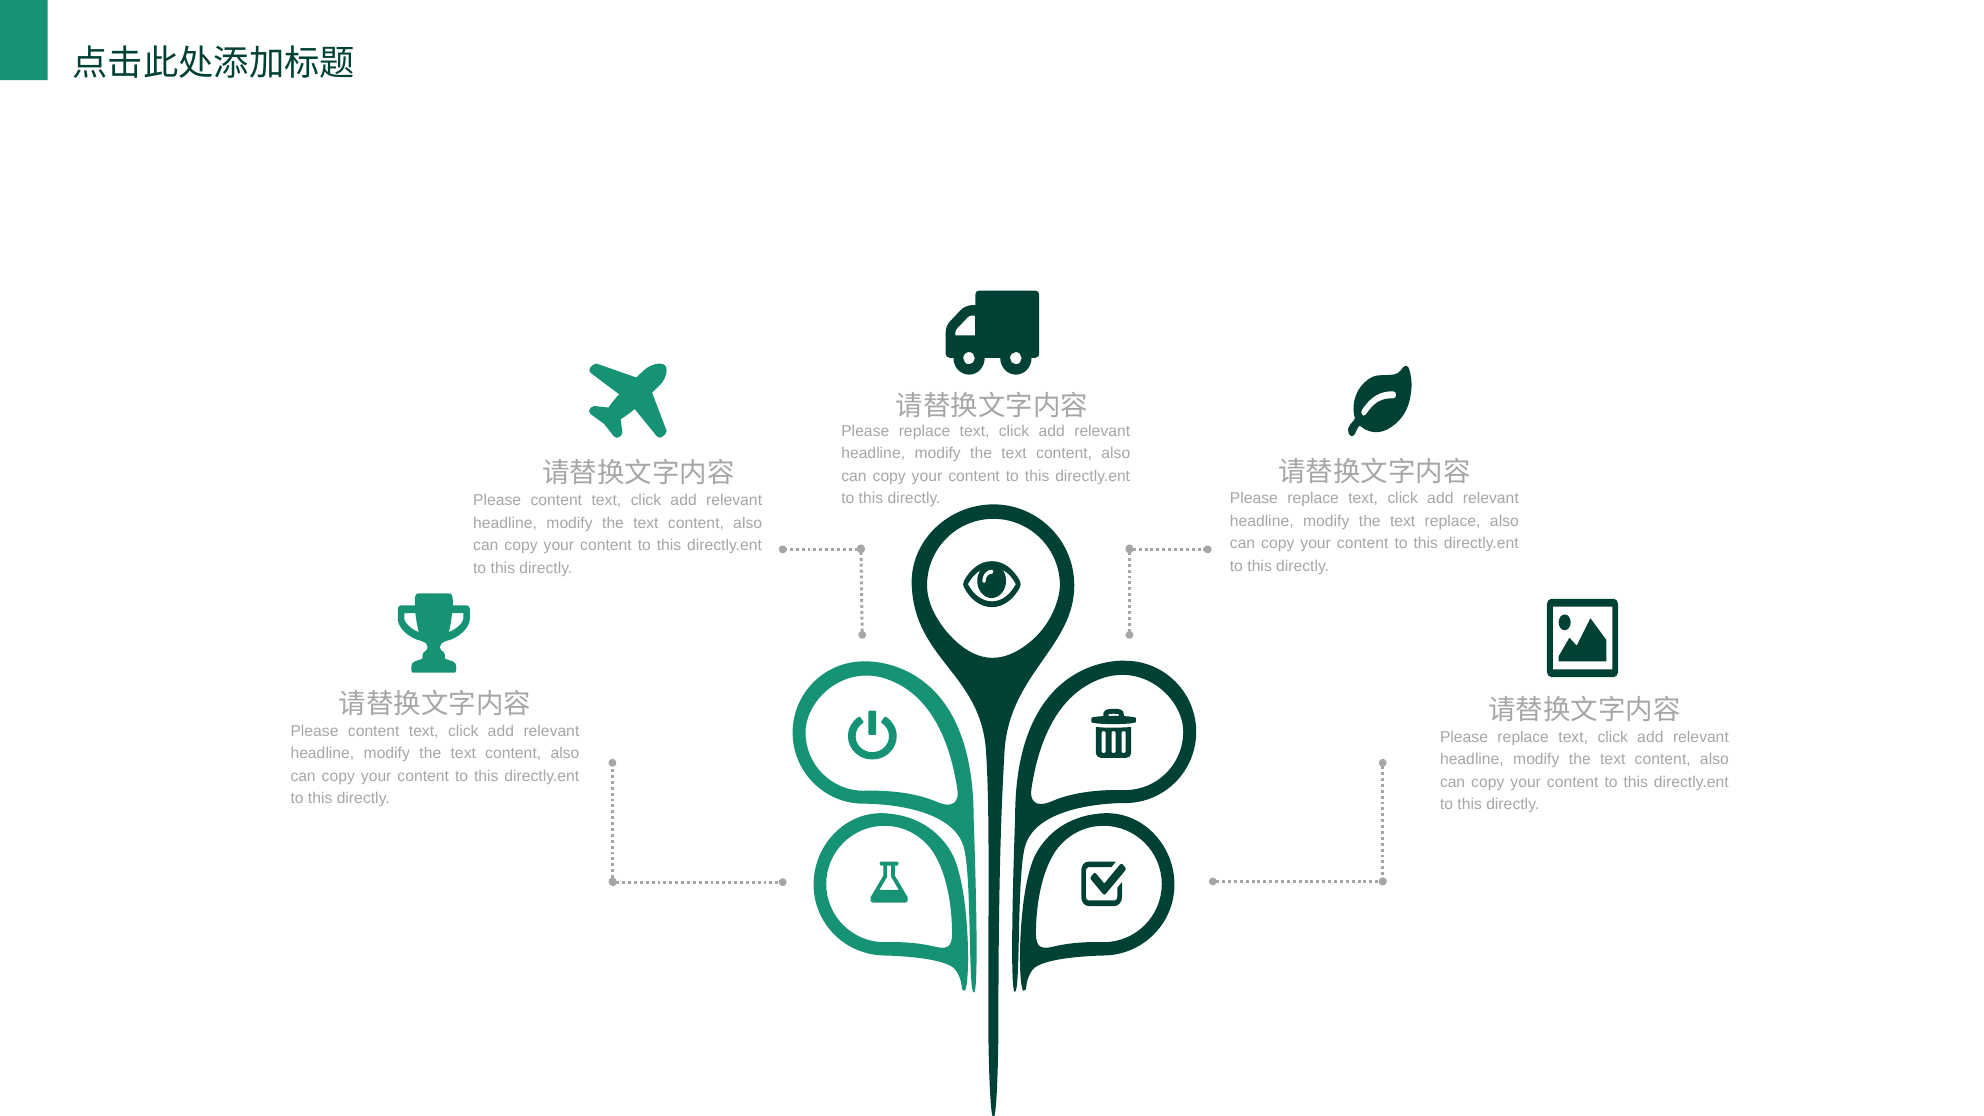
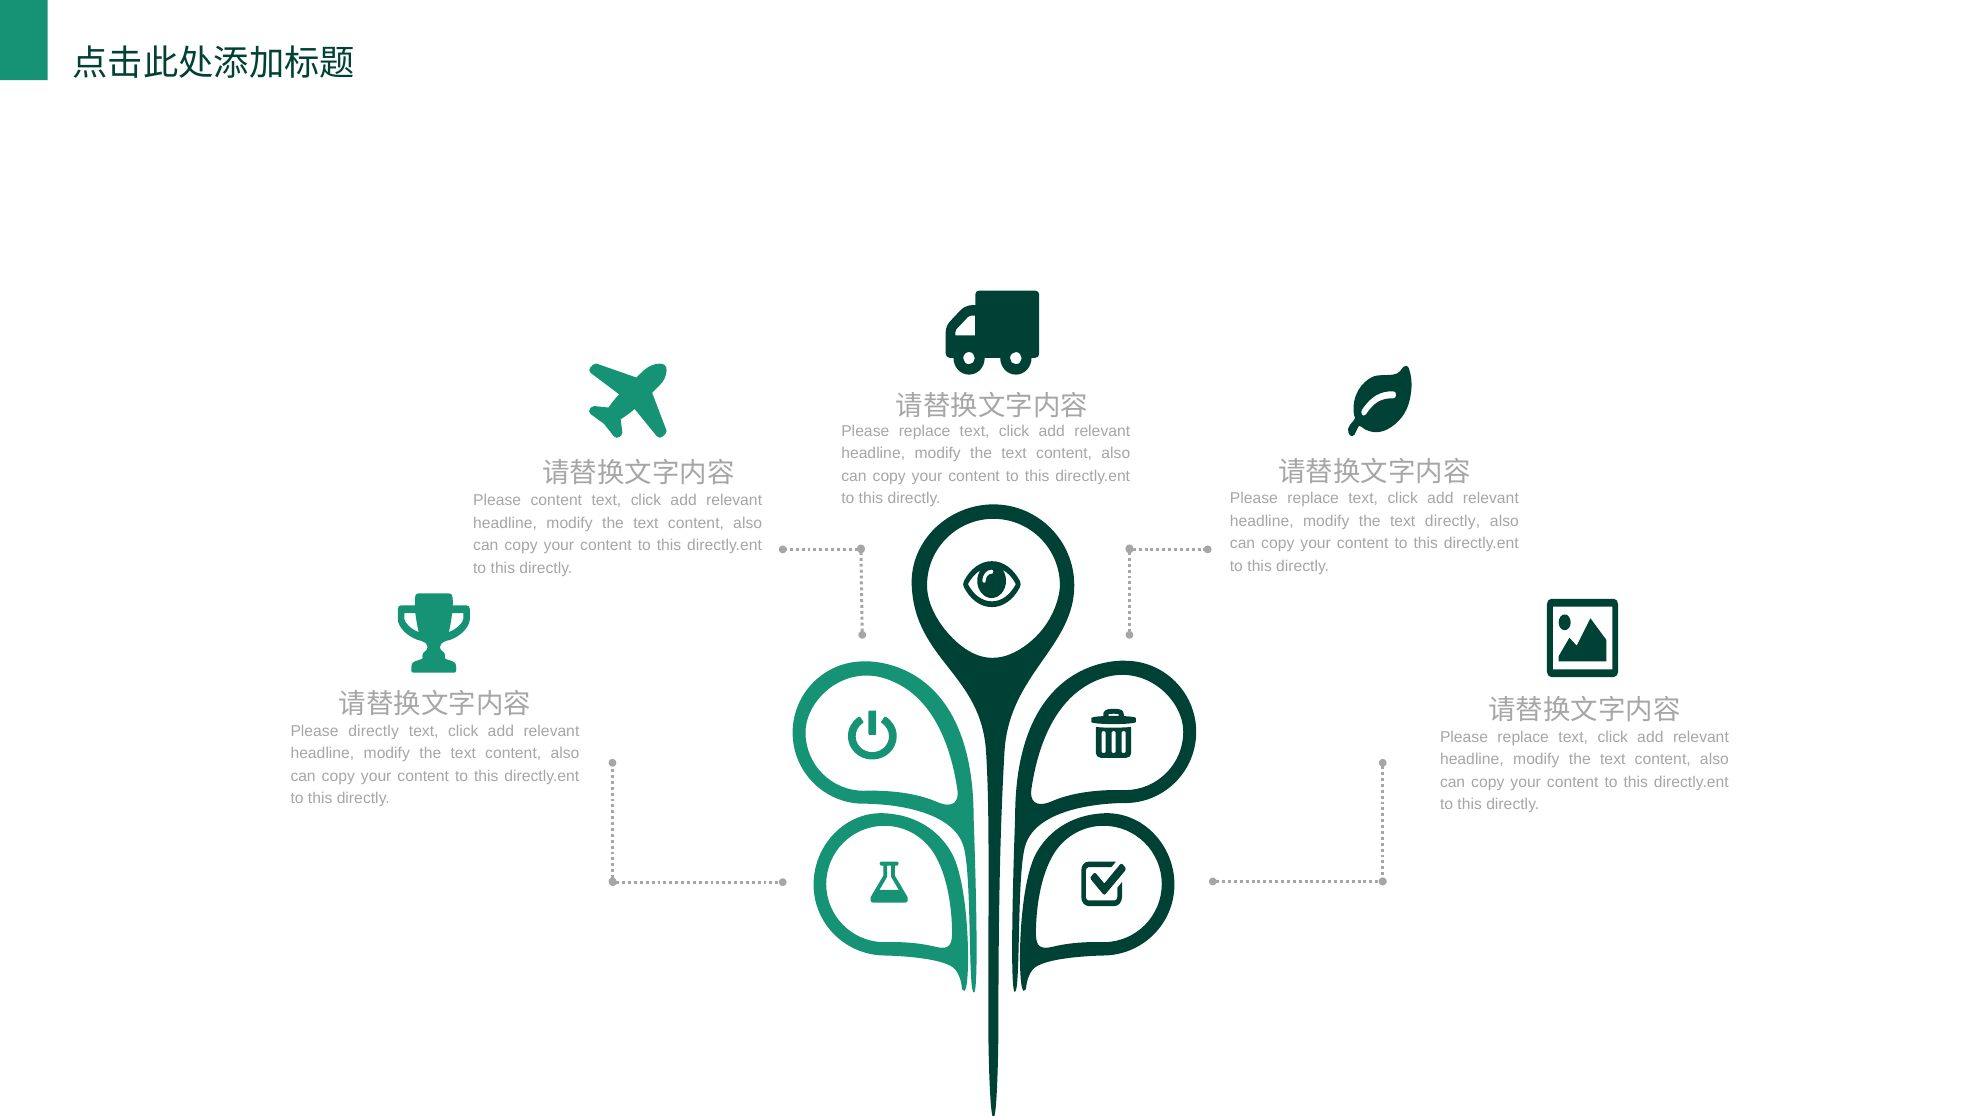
text replace: replace -> directly
content at (374, 731): content -> directly
